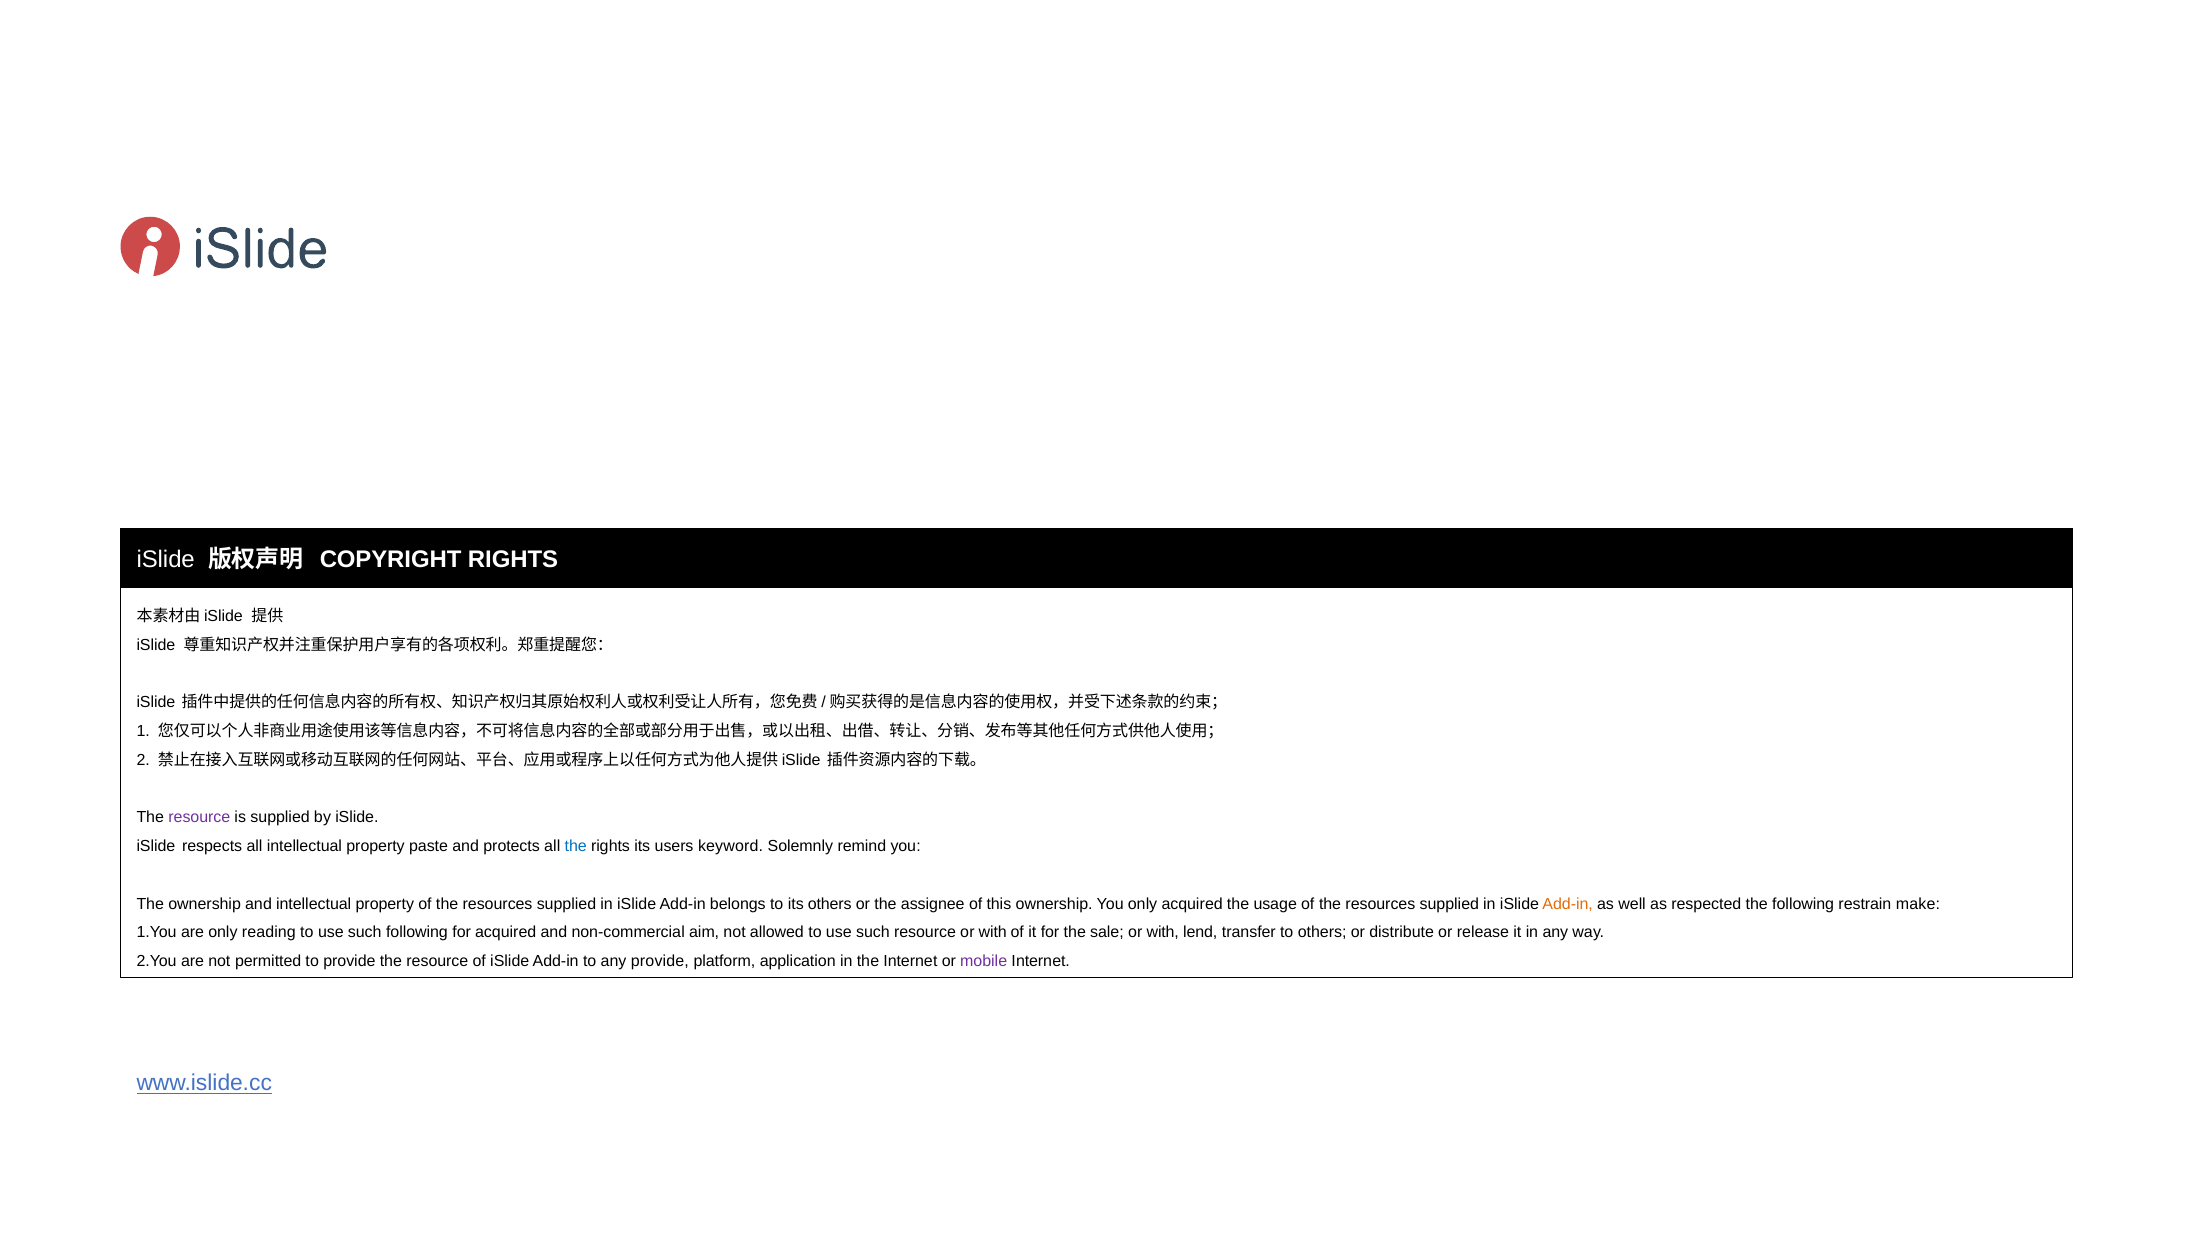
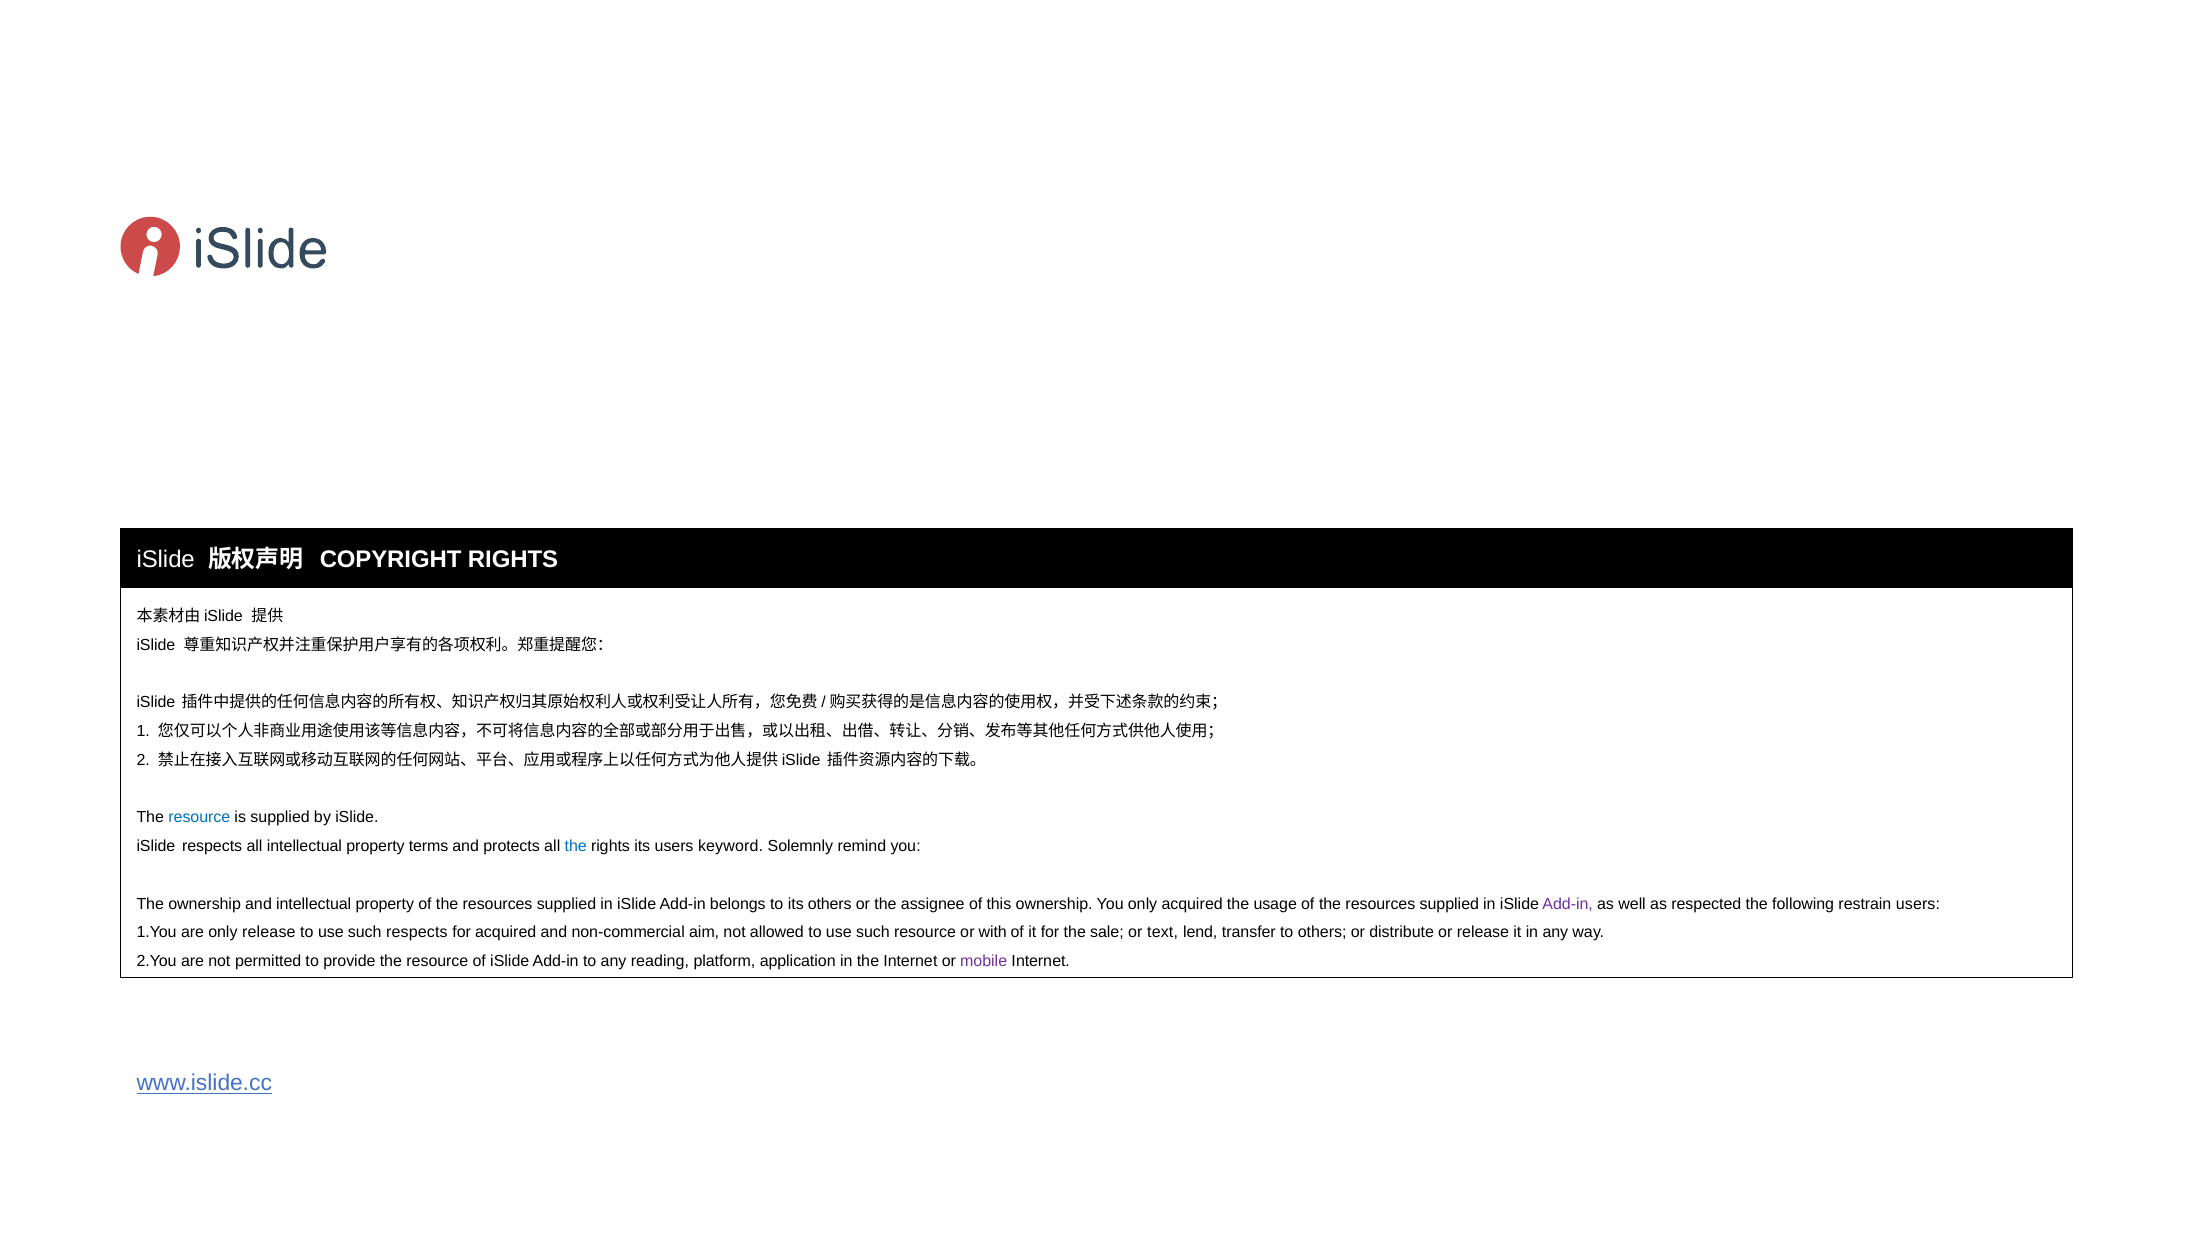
resource at (199, 817) colour: purple -> blue
paste: paste -> terms
Add-in at (1568, 903) colour: orange -> purple
restrain make: make -> users
only reading: reading -> release
such following: following -> respects
sale or with: with -> text
any provide: provide -> reading
